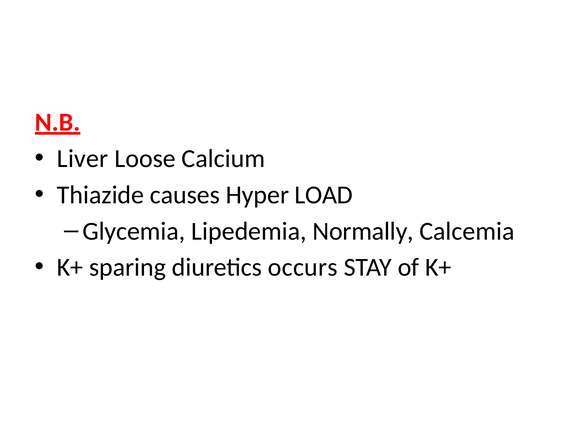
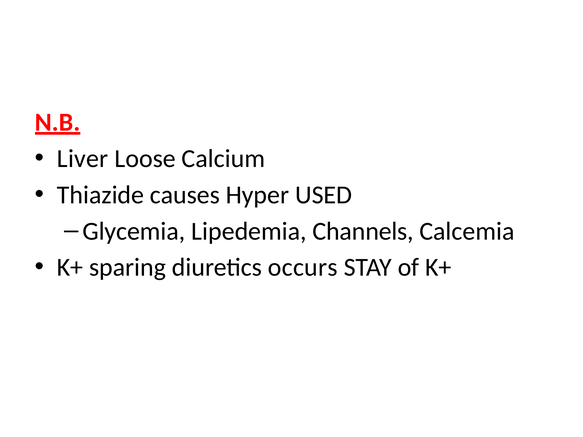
LOAD: LOAD -> USED
Normally: Normally -> Channels
